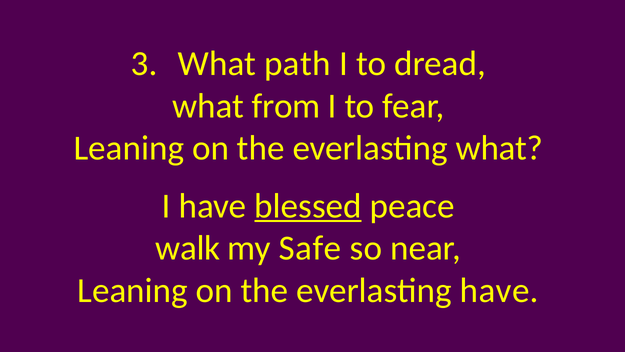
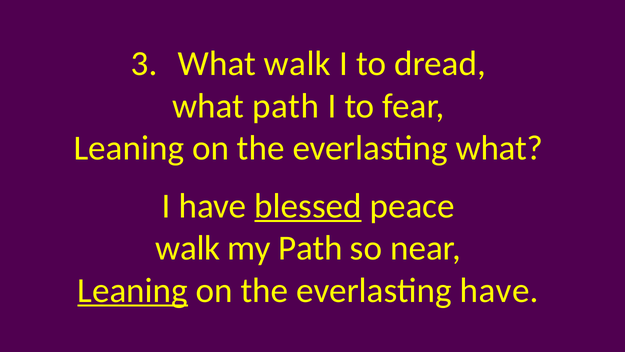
What path: path -> walk
what from: from -> path
my Safe: Safe -> Path
Leaning at (133, 290) underline: none -> present
